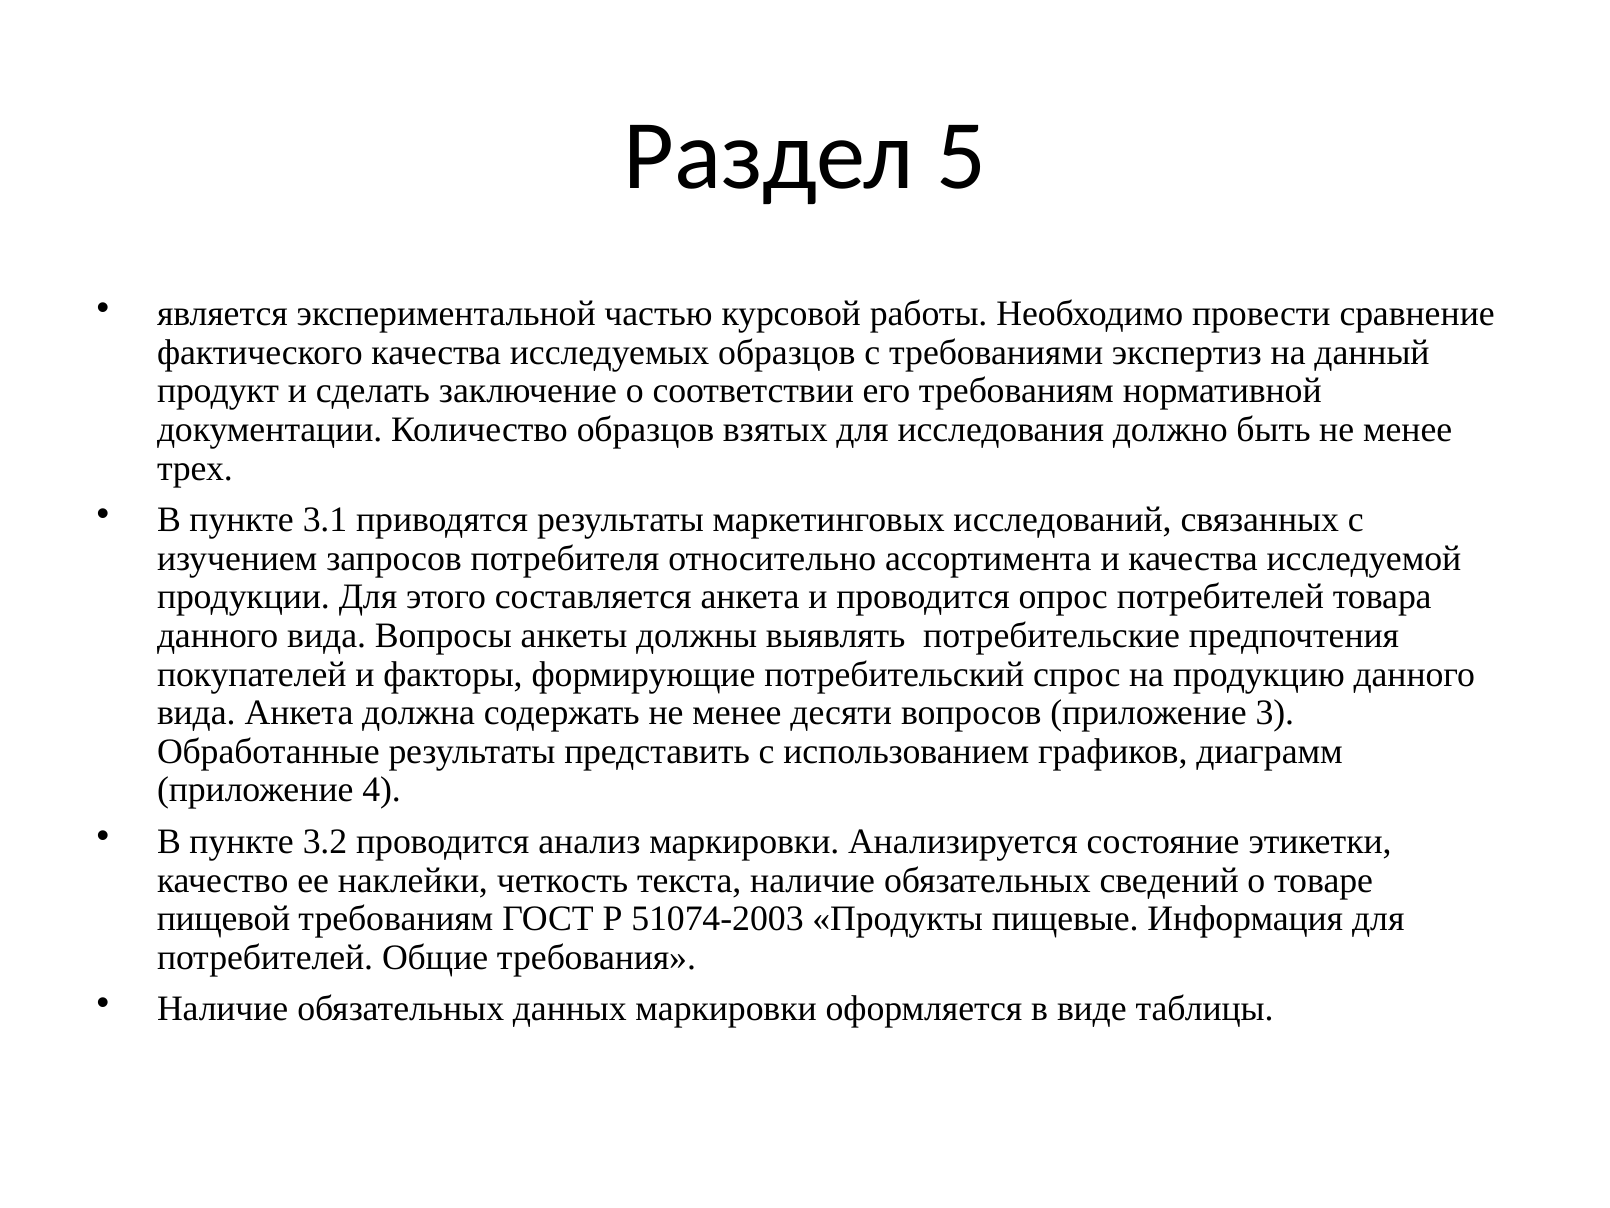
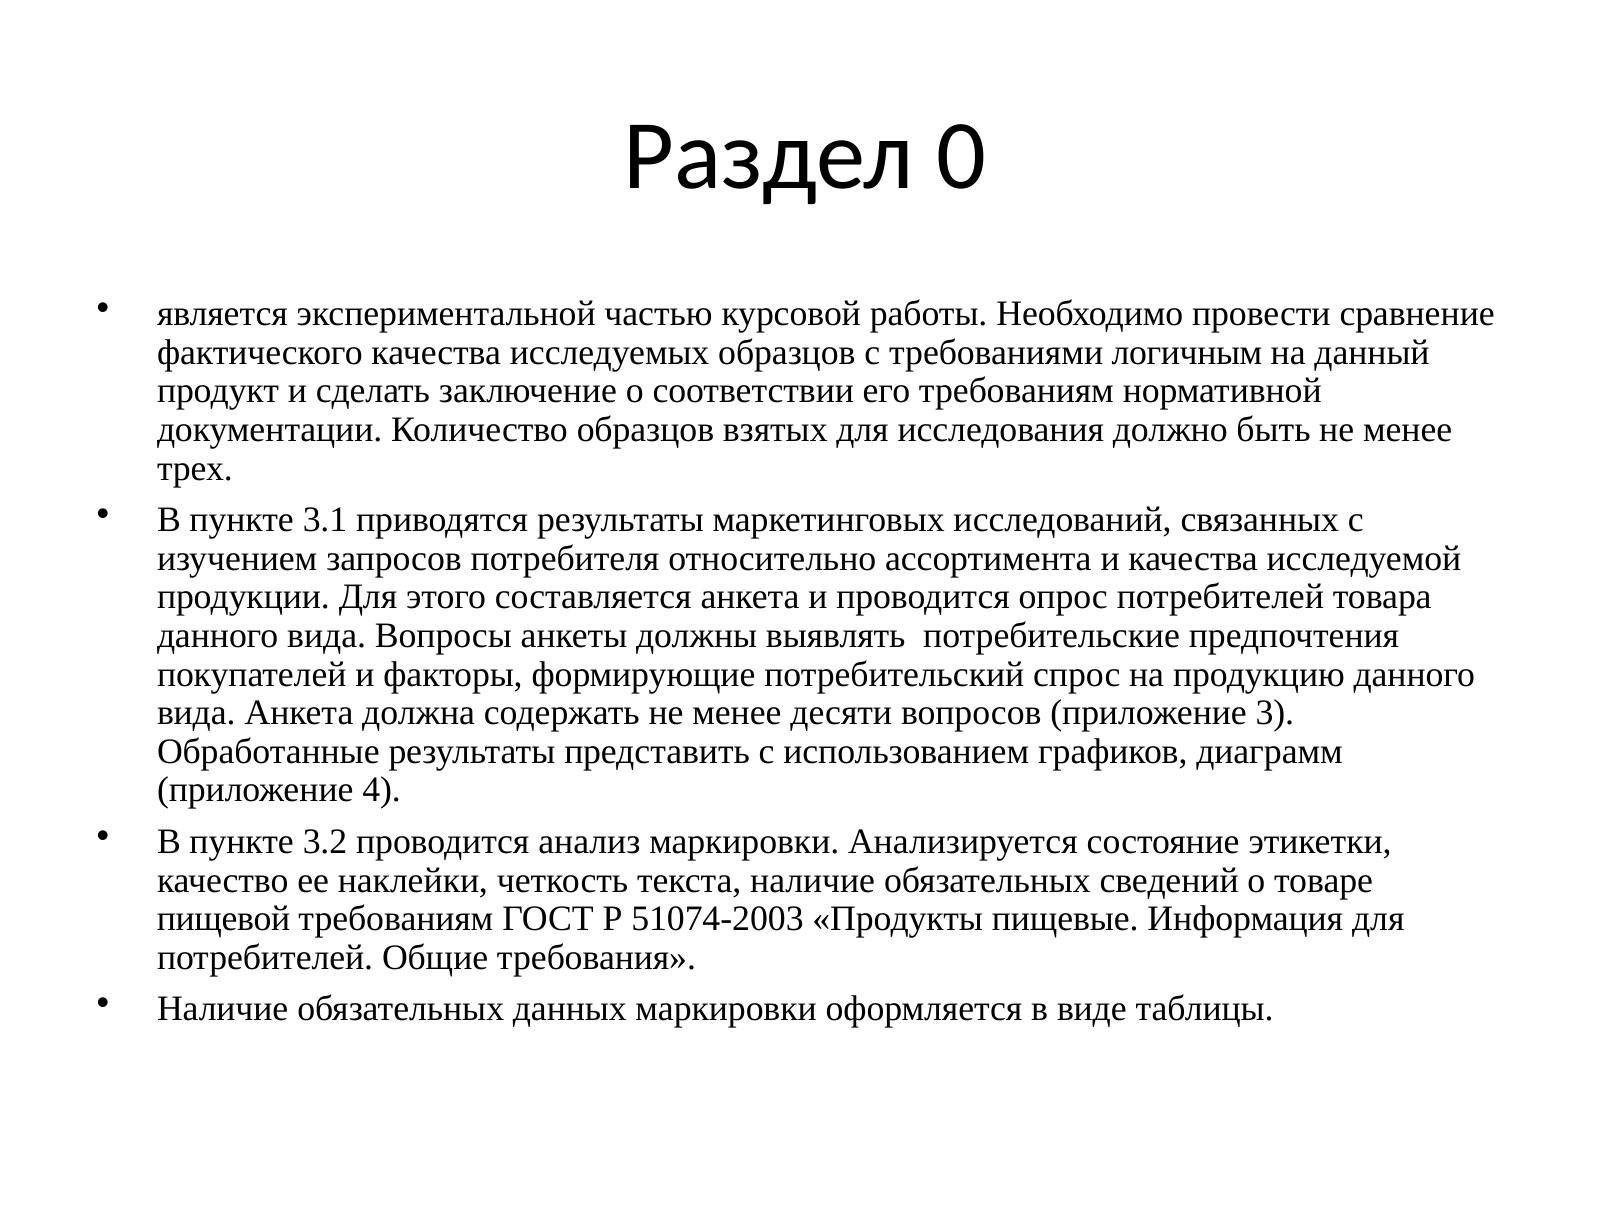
5: 5 -> 0
экспертиз: экспертиз -> логичным
